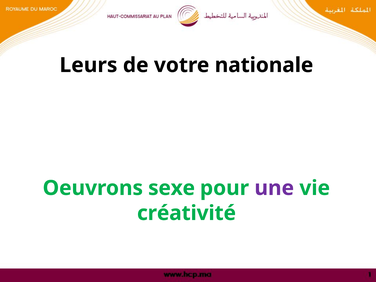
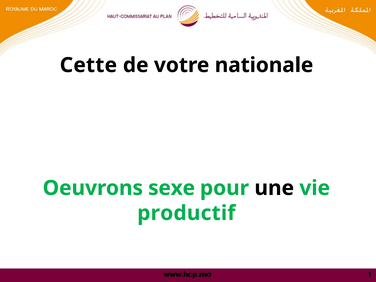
Leurs: Leurs -> Cette
une colour: purple -> black
créativité: créativité -> productif
